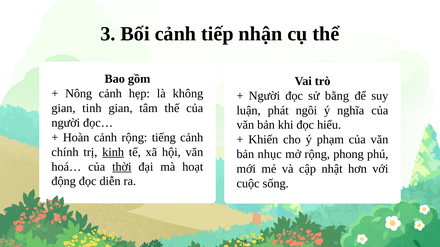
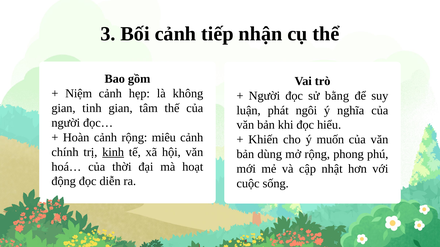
Nông: Nông -> Niệm
tiếng: tiếng -> miêu
phạm: phạm -> muốn
nhục: nhục -> dùng
thời underline: present -> none
